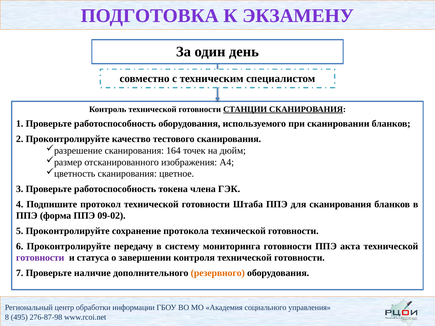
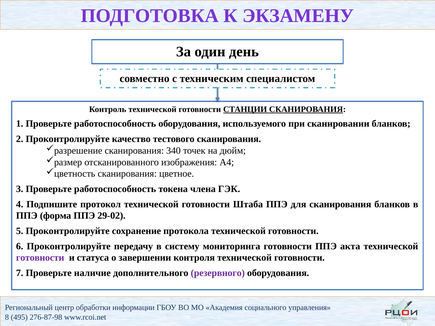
164: 164 -> 340
09-02: 09-02 -> 29-02
резервного colour: orange -> purple
